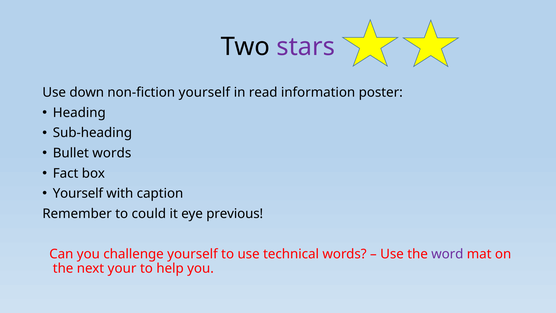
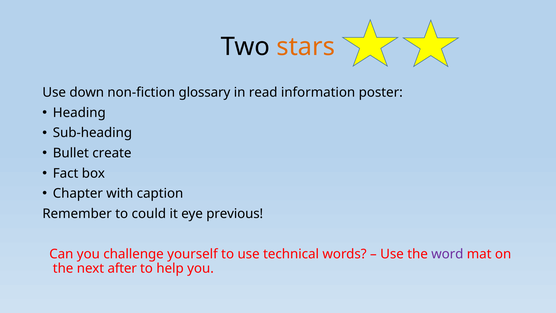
stars colour: purple -> orange
non-fiction yourself: yourself -> glossary
Bullet words: words -> create
Yourself at (78, 193): Yourself -> Chapter
your: your -> after
